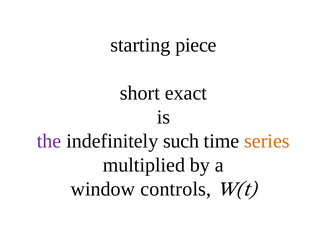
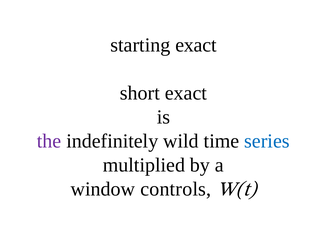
starting piece: piece -> exact
such: such -> wild
series colour: orange -> blue
